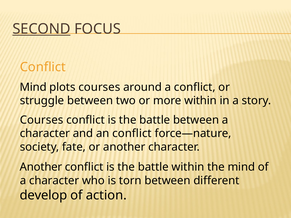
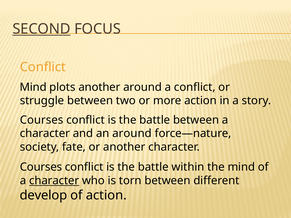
plots courses: courses -> another
more within: within -> action
an conflict: conflict -> around
Another at (41, 167): Another -> Courses
character at (54, 181) underline: none -> present
